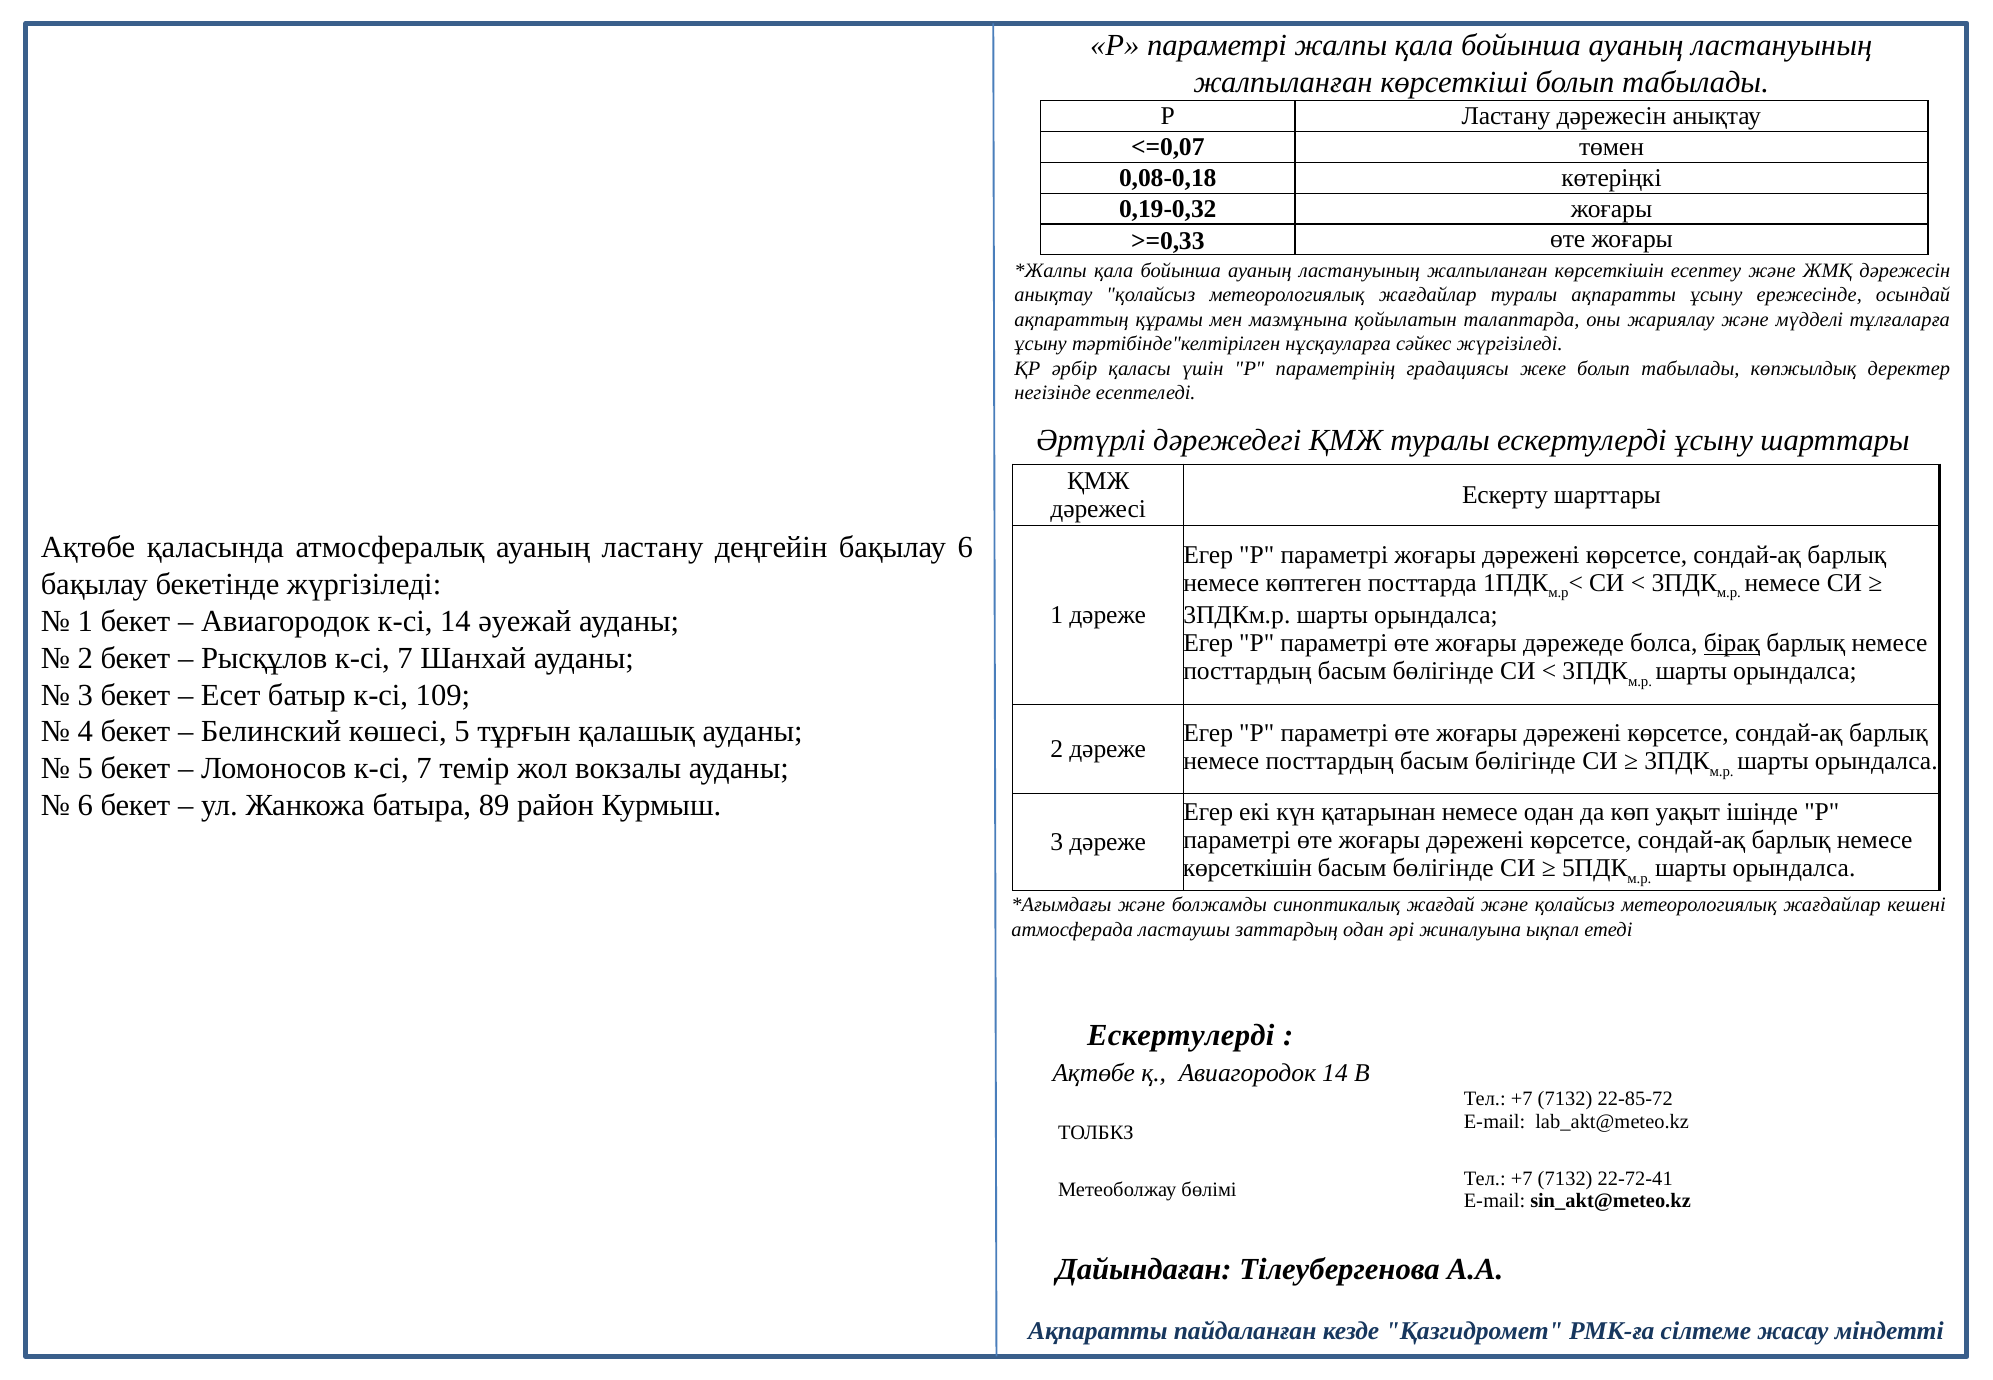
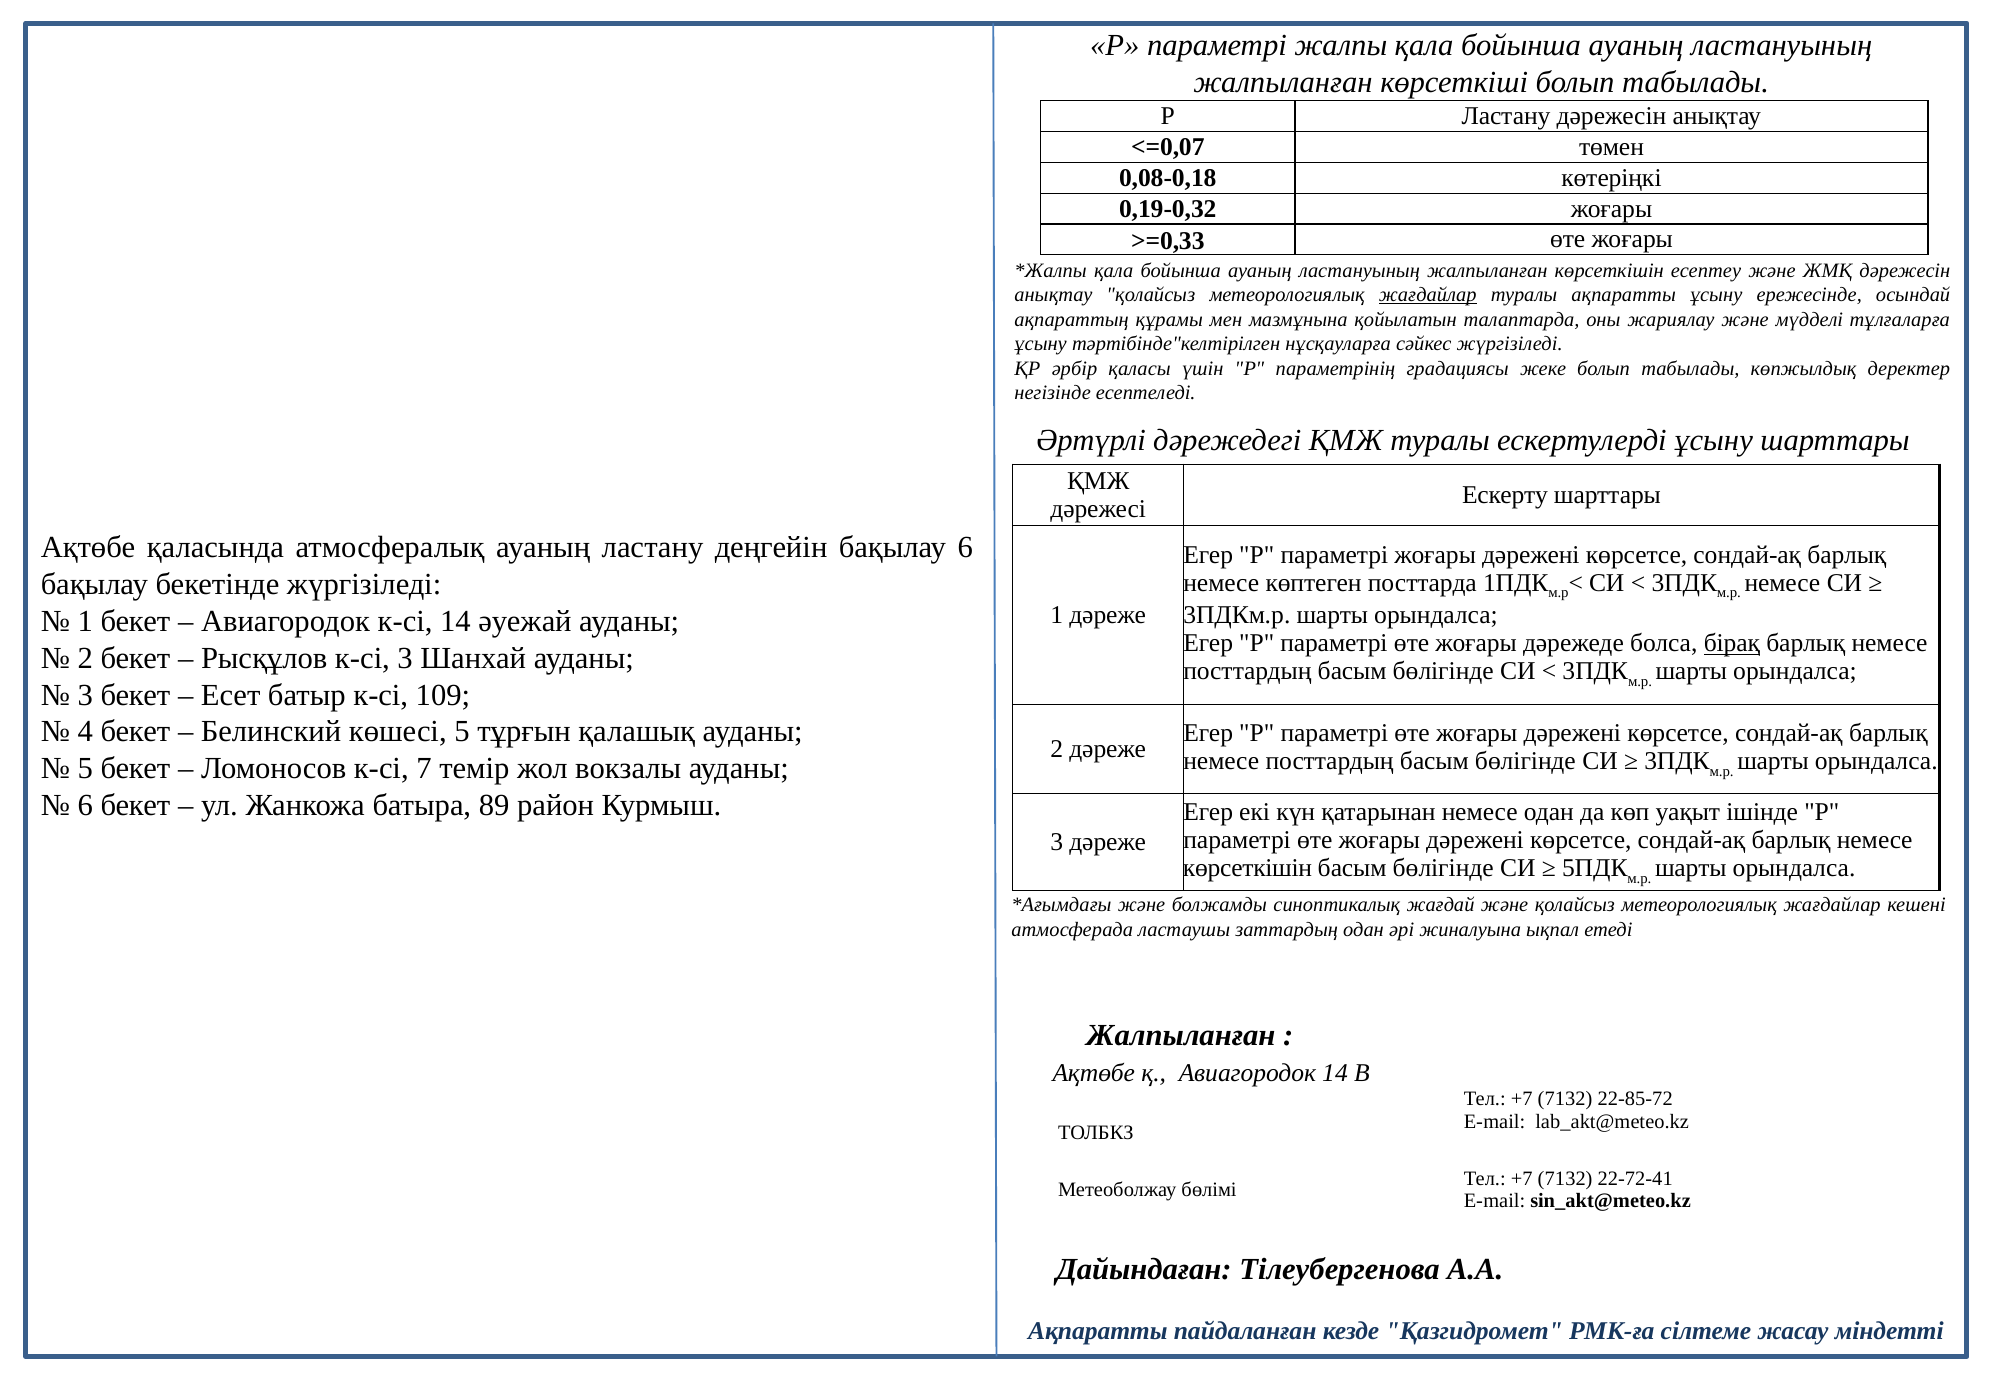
жағдайлар at (1428, 295) underline: none -> present
Рысқұлов к-сі 7: 7 -> 3
Ескертулерді at (1181, 1035): Ескертулерді -> Жалпыланған
